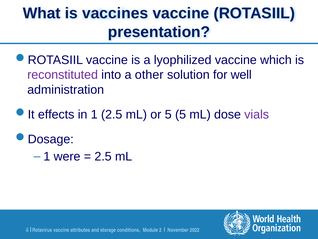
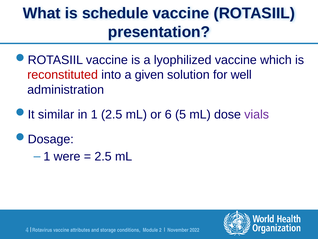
vaccines: vaccines -> schedule
reconstituted colour: purple -> red
other: other -> given
effects: effects -> similar
or 5: 5 -> 6
